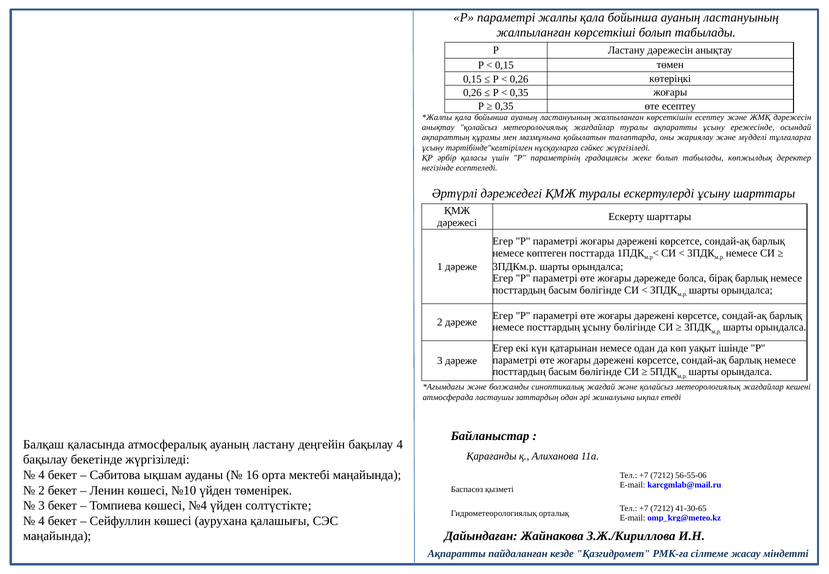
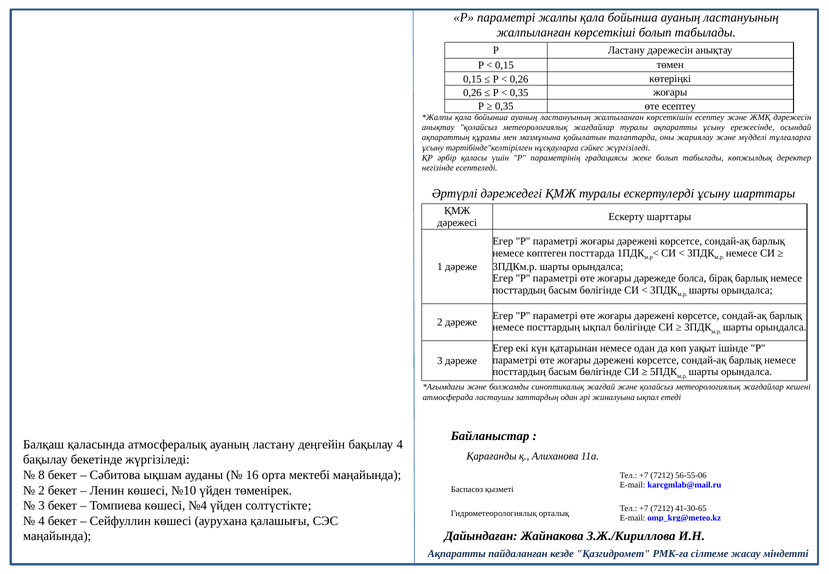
посттардың ұсыну: ұсыну -> ықпал
4 at (42, 475): 4 -> 8
